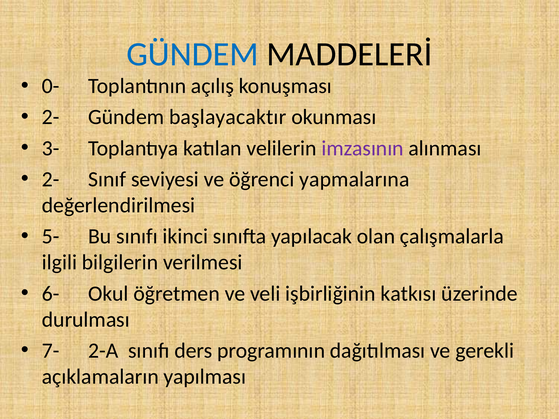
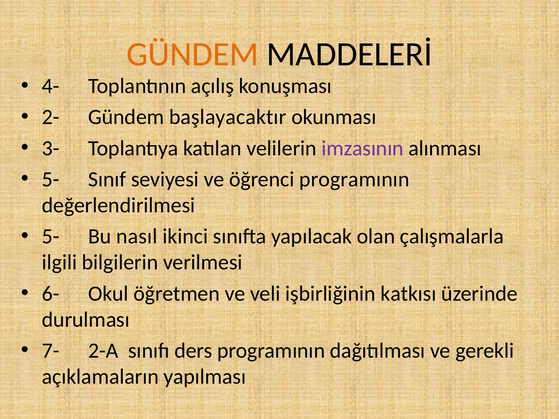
GÜNDEM at (193, 54) colour: blue -> orange
0-: 0- -> 4-
2- at (51, 179): 2- -> 5-
öğrenci yapmalarına: yapmalarına -> programının
Bu sınıfı: sınıfı -> nasıl
